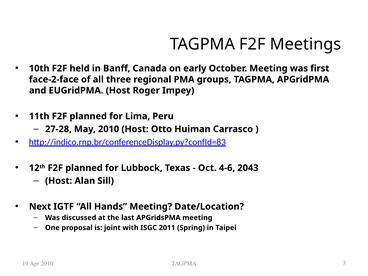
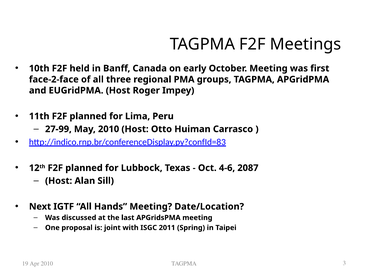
27-28: 27-28 -> 27-99
2043: 2043 -> 2087
